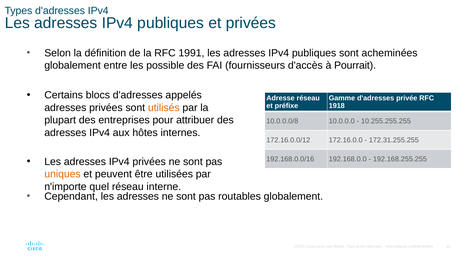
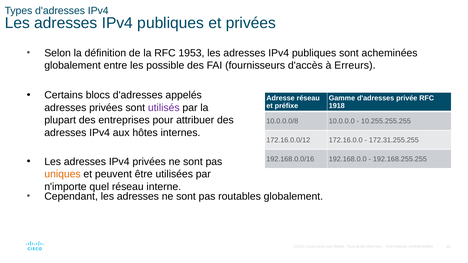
1991: 1991 -> 1953
Pourrait: Pourrait -> Erreurs
utilisés colour: orange -> purple
